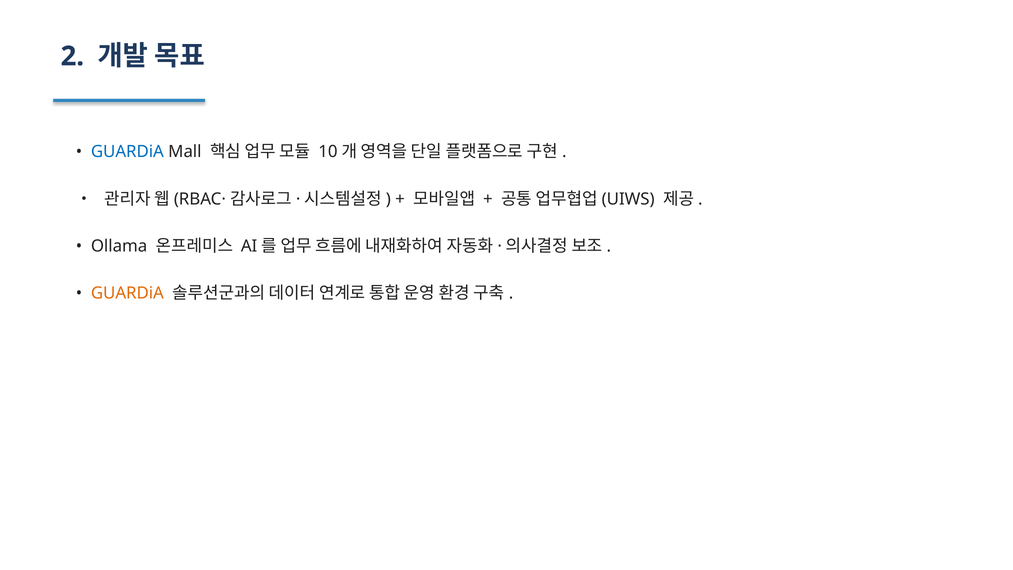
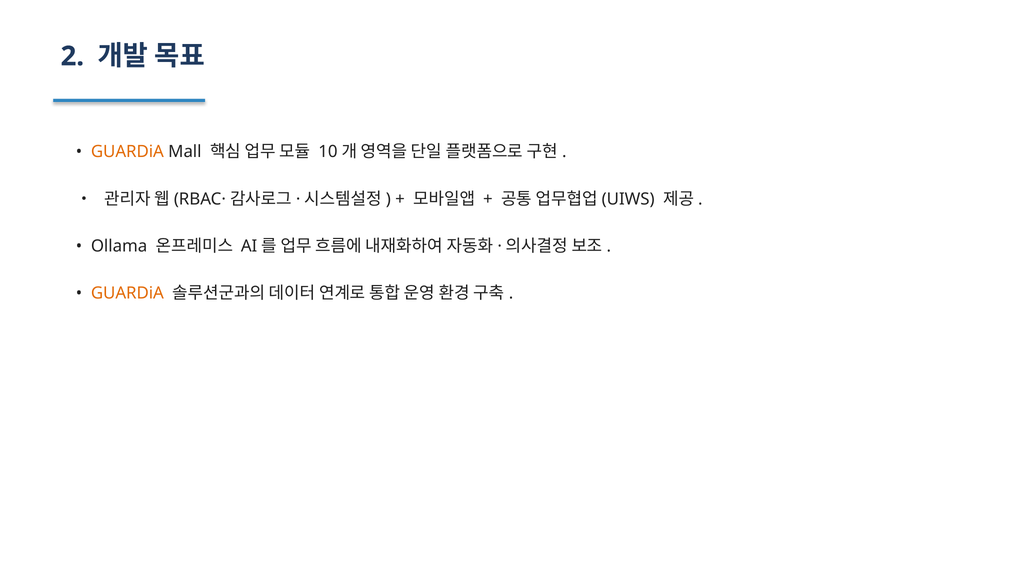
GUARDiA at (127, 152) colour: blue -> orange
